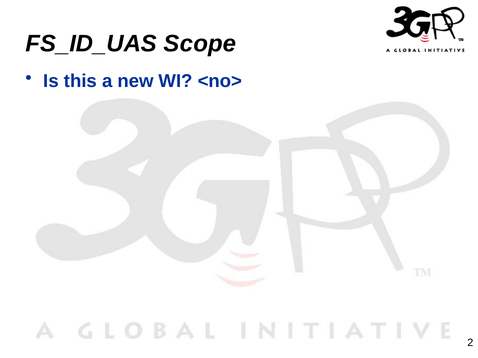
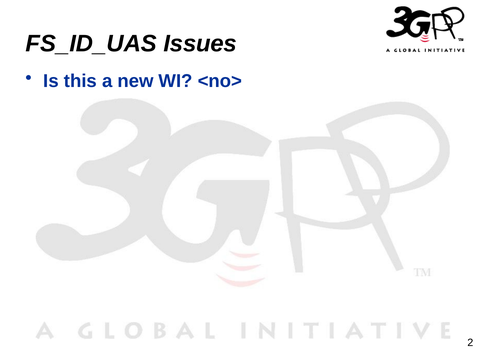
Scope: Scope -> Issues
